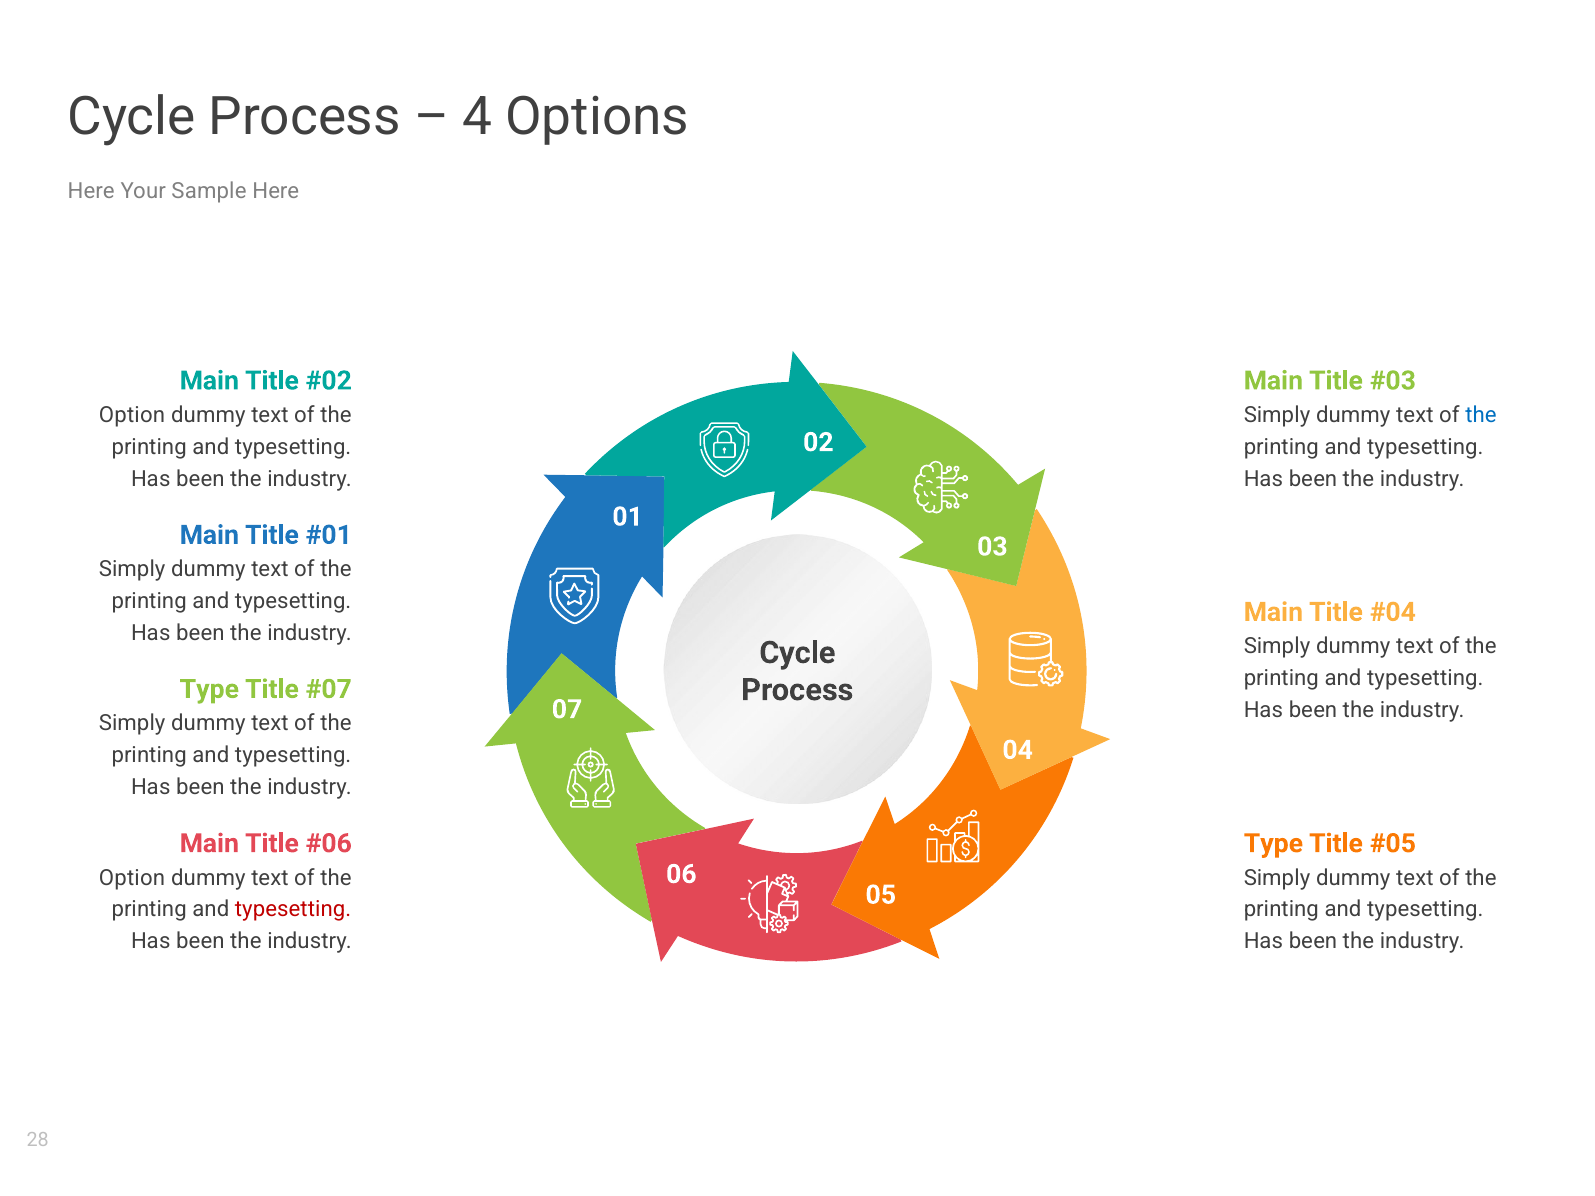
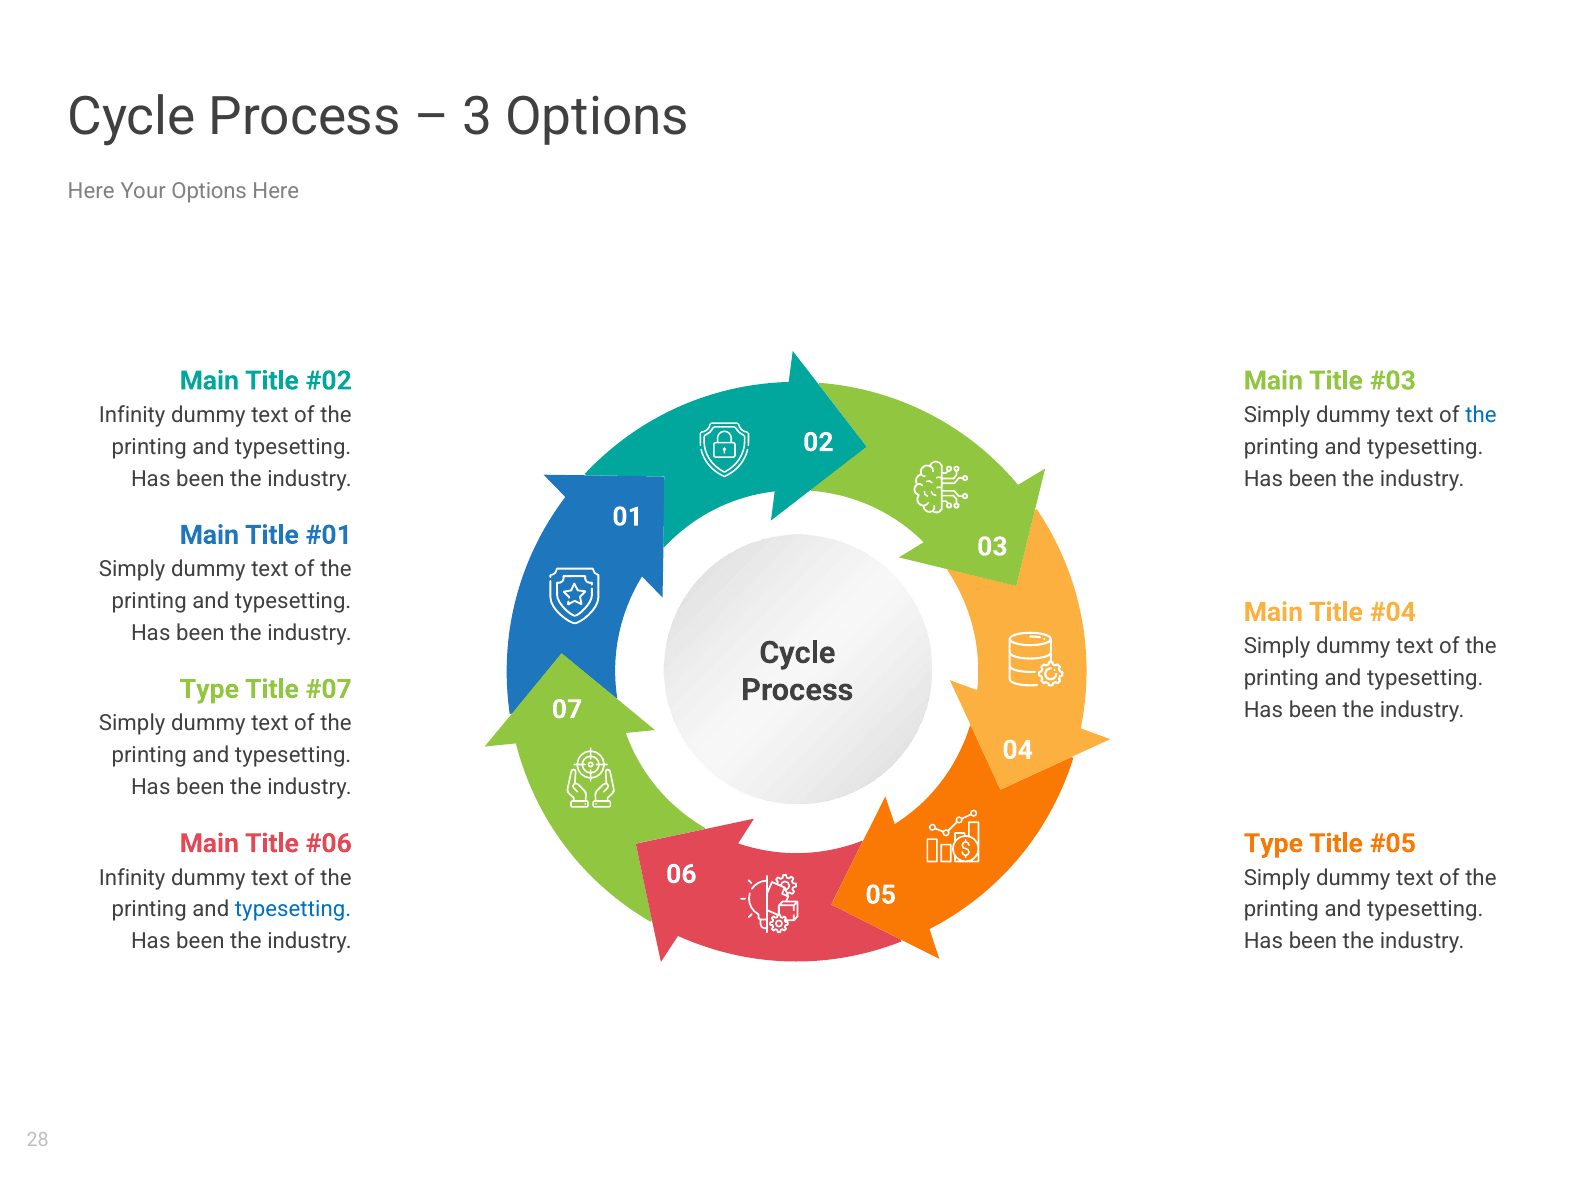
4: 4 -> 3
Your Sample: Sample -> Options
Option at (132, 415): Option -> Infinity
Option at (132, 878): Option -> Infinity
typesetting at (293, 910) colour: red -> blue
